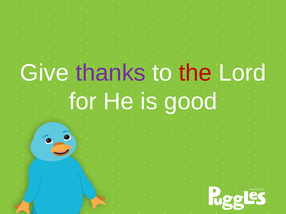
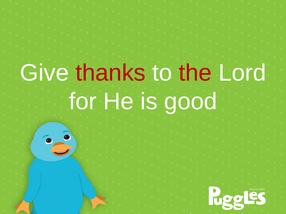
thanks colour: purple -> red
